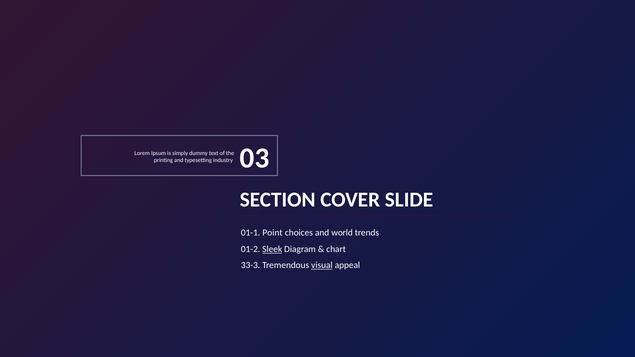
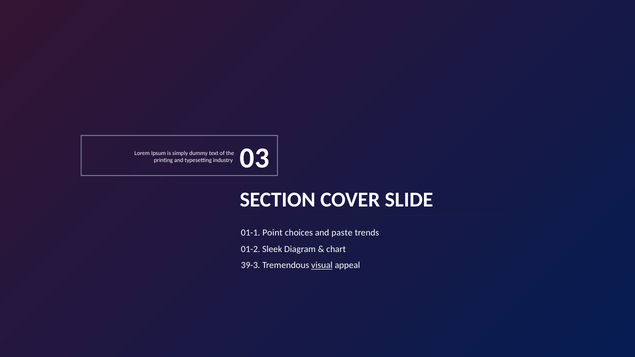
world: world -> paste
Sleek underline: present -> none
33-3: 33-3 -> 39-3
